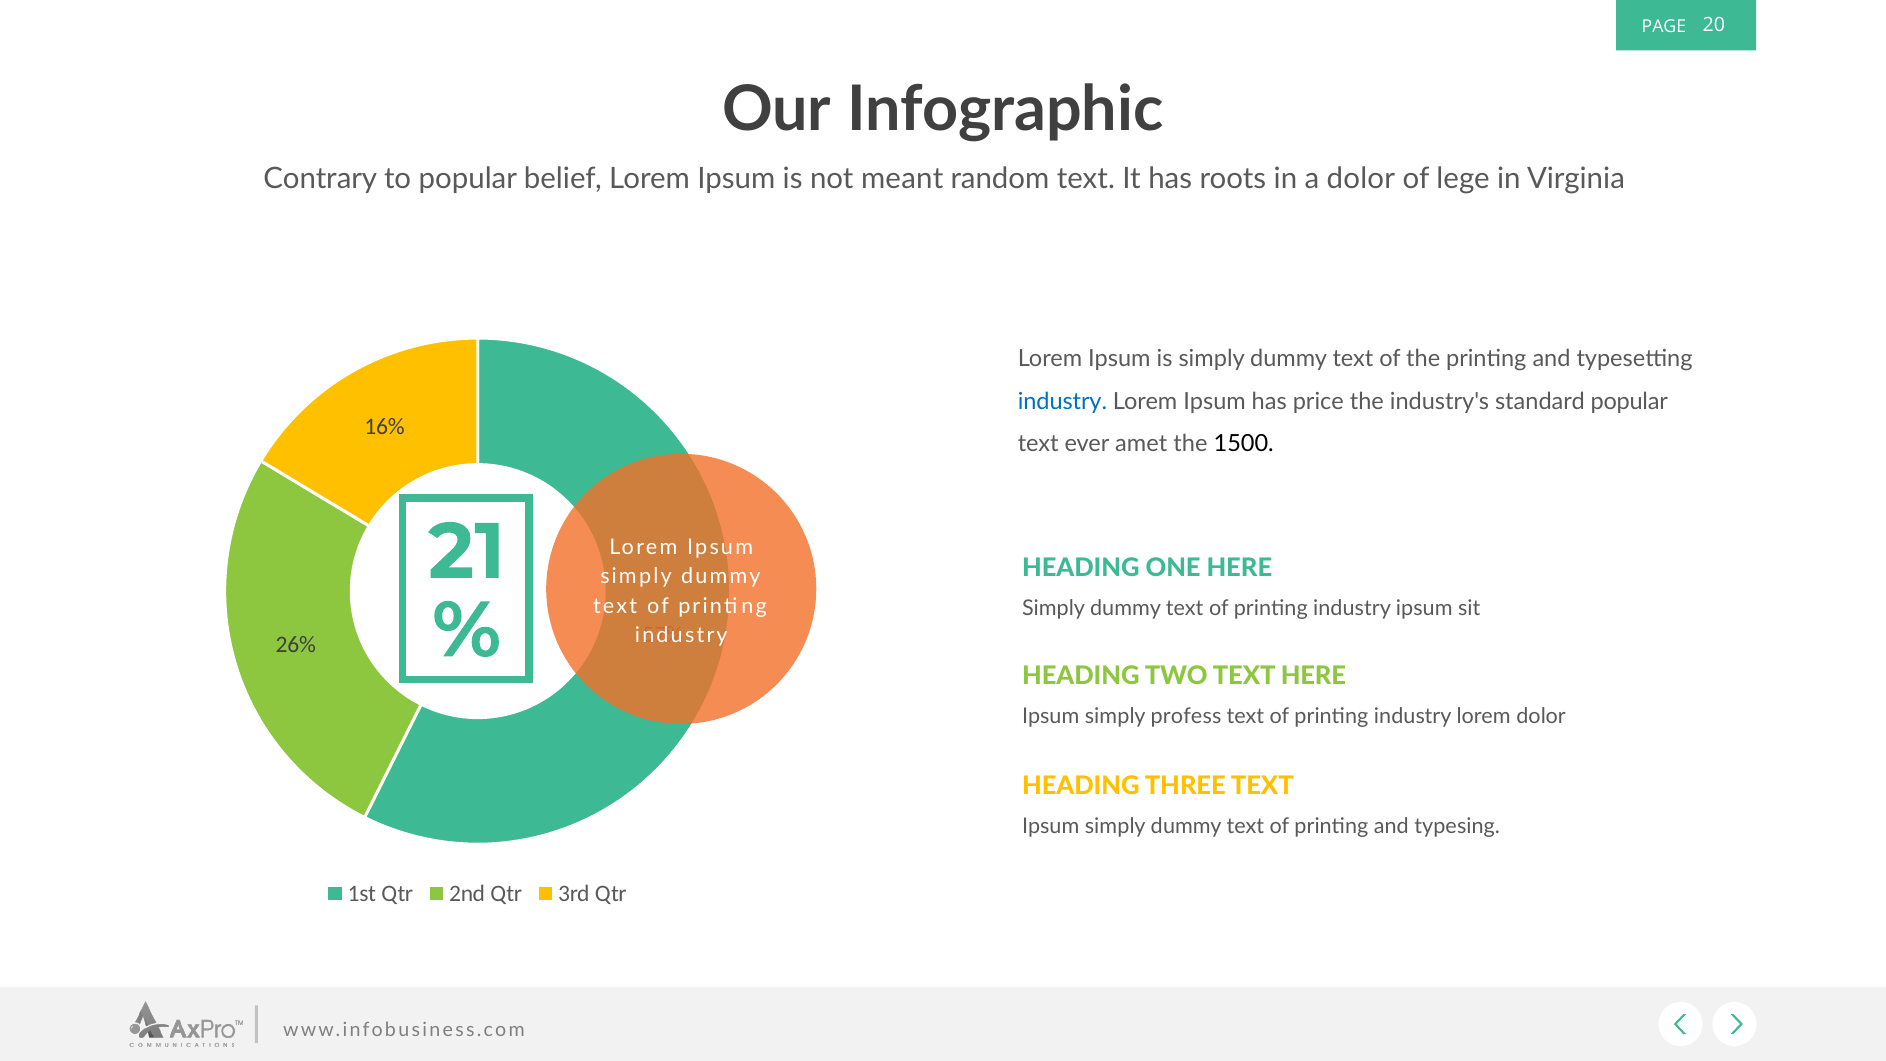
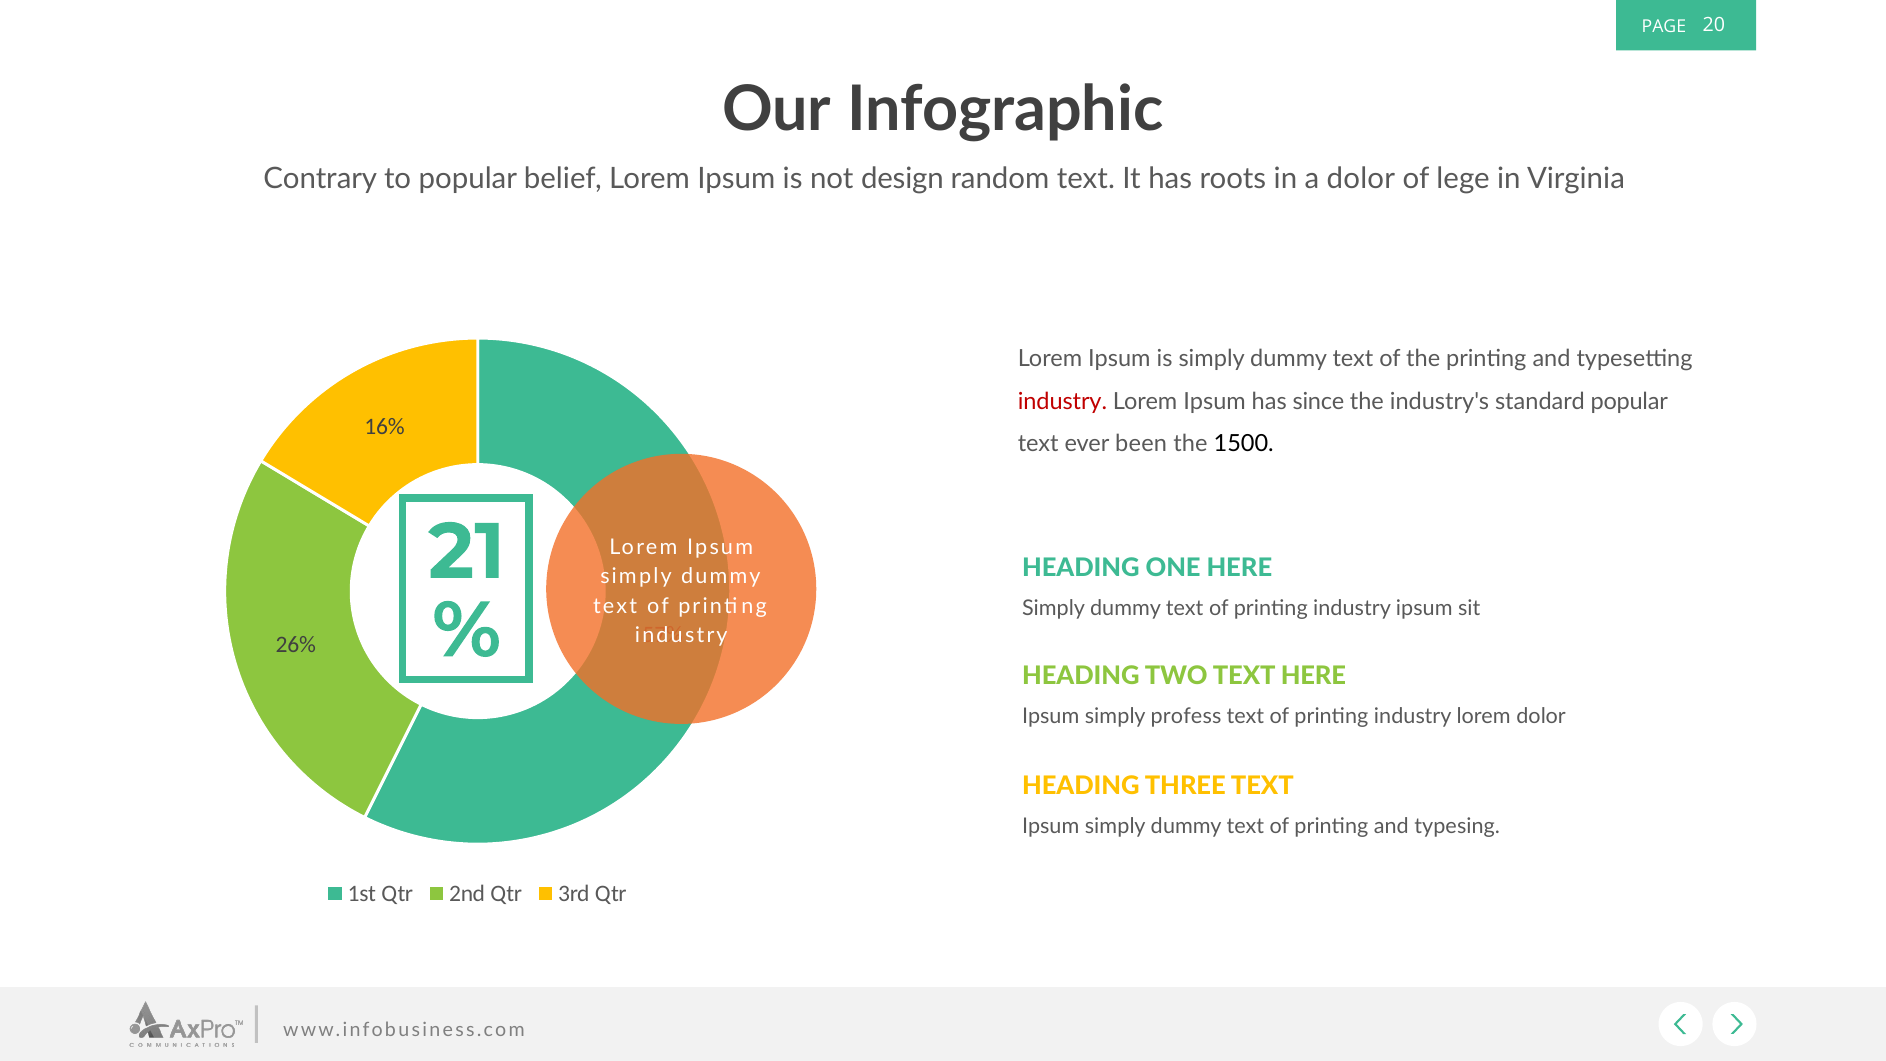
meant: meant -> design
industry at (1062, 402) colour: blue -> red
price: price -> since
amet: amet -> been
